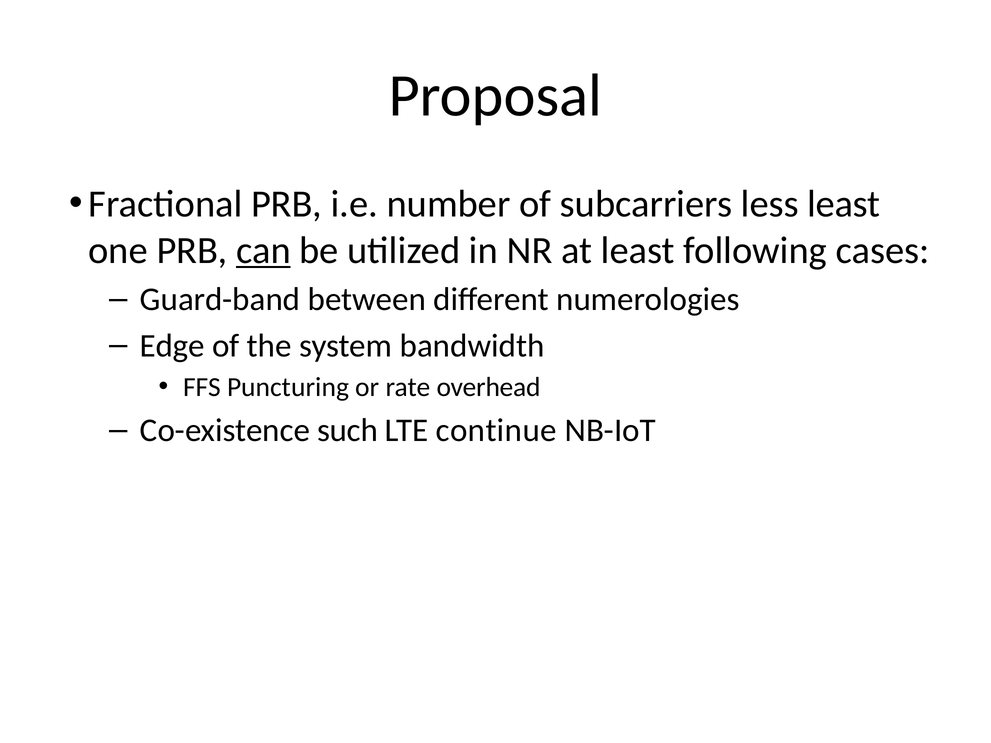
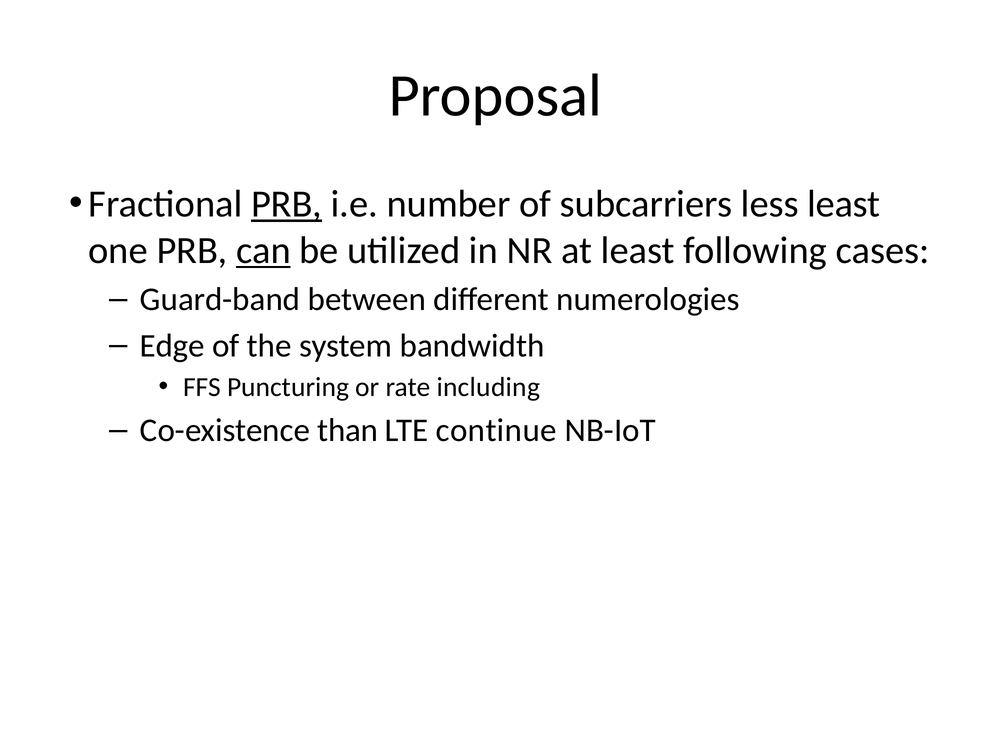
PRB at (287, 204) underline: none -> present
overhead: overhead -> including
such: such -> than
